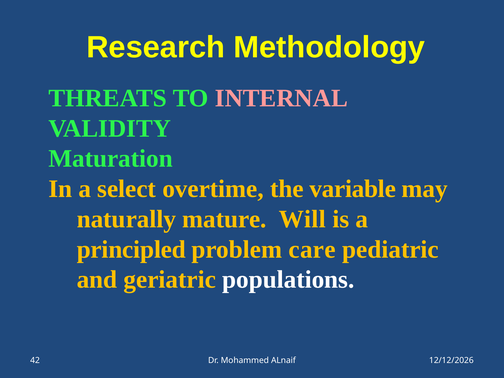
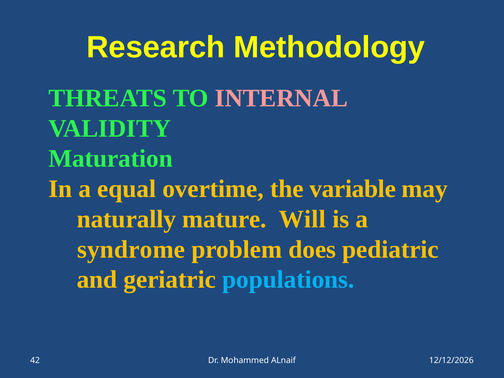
select: select -> equal
principled: principled -> syndrome
care: care -> does
populations colour: white -> light blue
